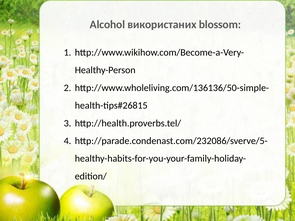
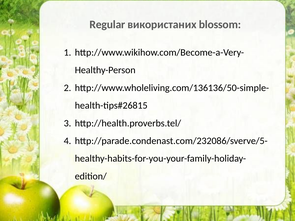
Alcohol: Alcohol -> Regular
